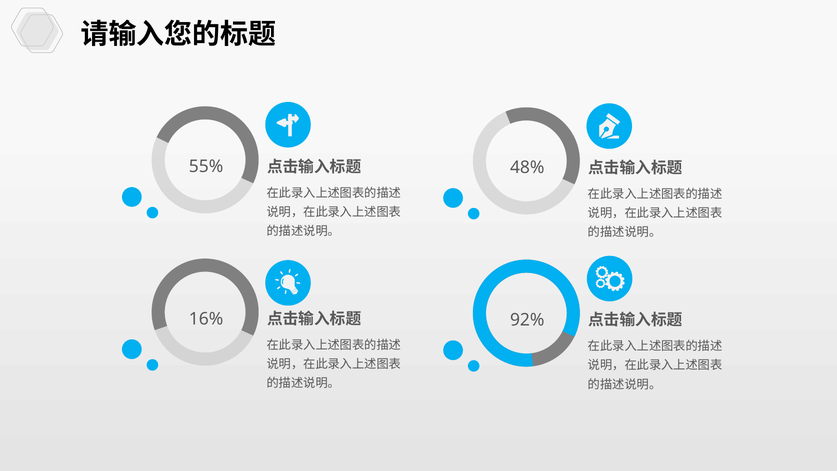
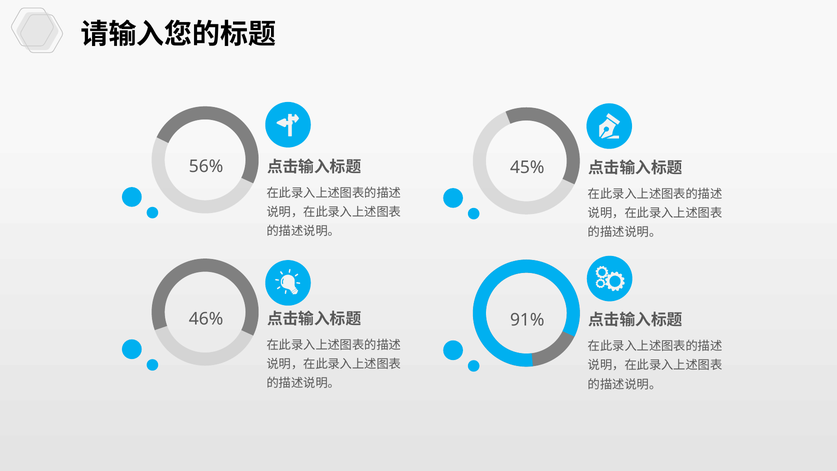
55%: 55% -> 56%
48%: 48% -> 45%
16%: 16% -> 46%
92%: 92% -> 91%
